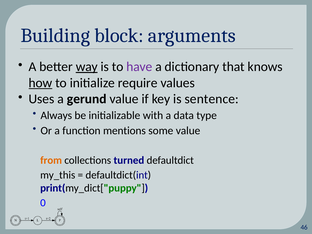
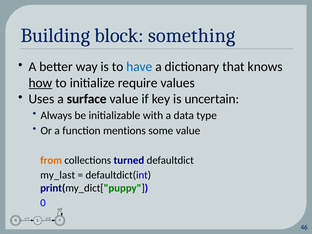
arguments: arguments -> something
way underline: present -> none
have colour: purple -> blue
gerund: gerund -> surface
sentence: sentence -> uncertain
my_this: my_this -> my_last
